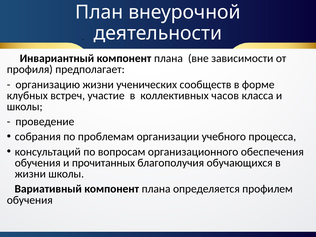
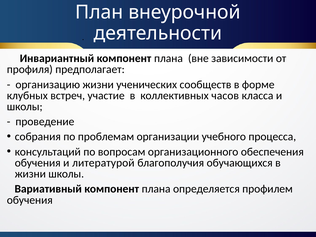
прочитанных: прочитанных -> литературой
